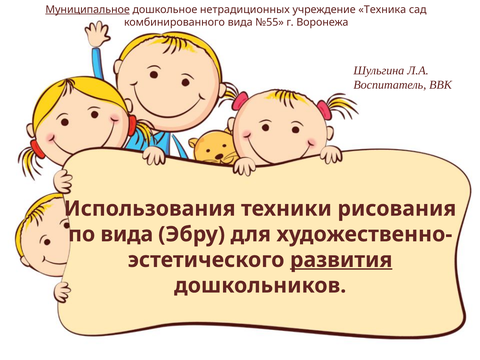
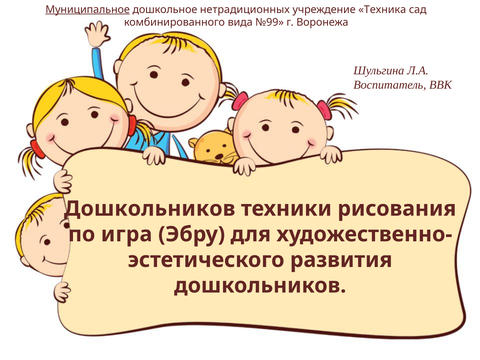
№55: №55 -> №99
Использования at (150, 209): Использования -> Дошкольников
по вида: вида -> игра
развития underline: present -> none
